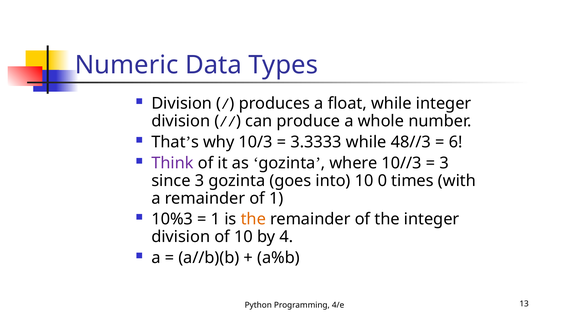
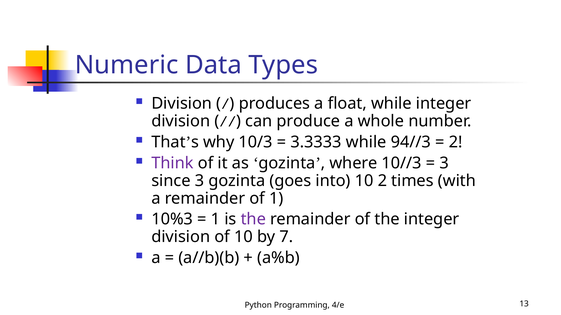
48//3: 48//3 -> 94//3
6 at (456, 142): 6 -> 2
10 0: 0 -> 2
the at (253, 220) colour: orange -> purple
4: 4 -> 7
